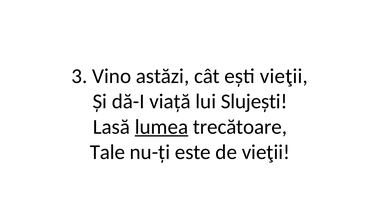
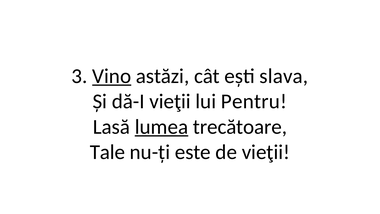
Vino underline: none -> present
ești vieţii: vieţii -> slava
dă-I viață: viață -> vieţii
Slujești: Slujești -> Pentru
